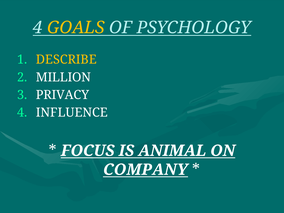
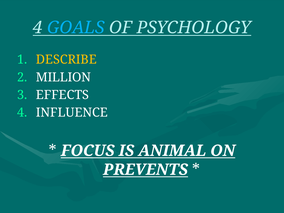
GOALS colour: yellow -> light blue
PRIVACY: PRIVACY -> EFFECTS
COMPANY: COMPANY -> PREVENTS
